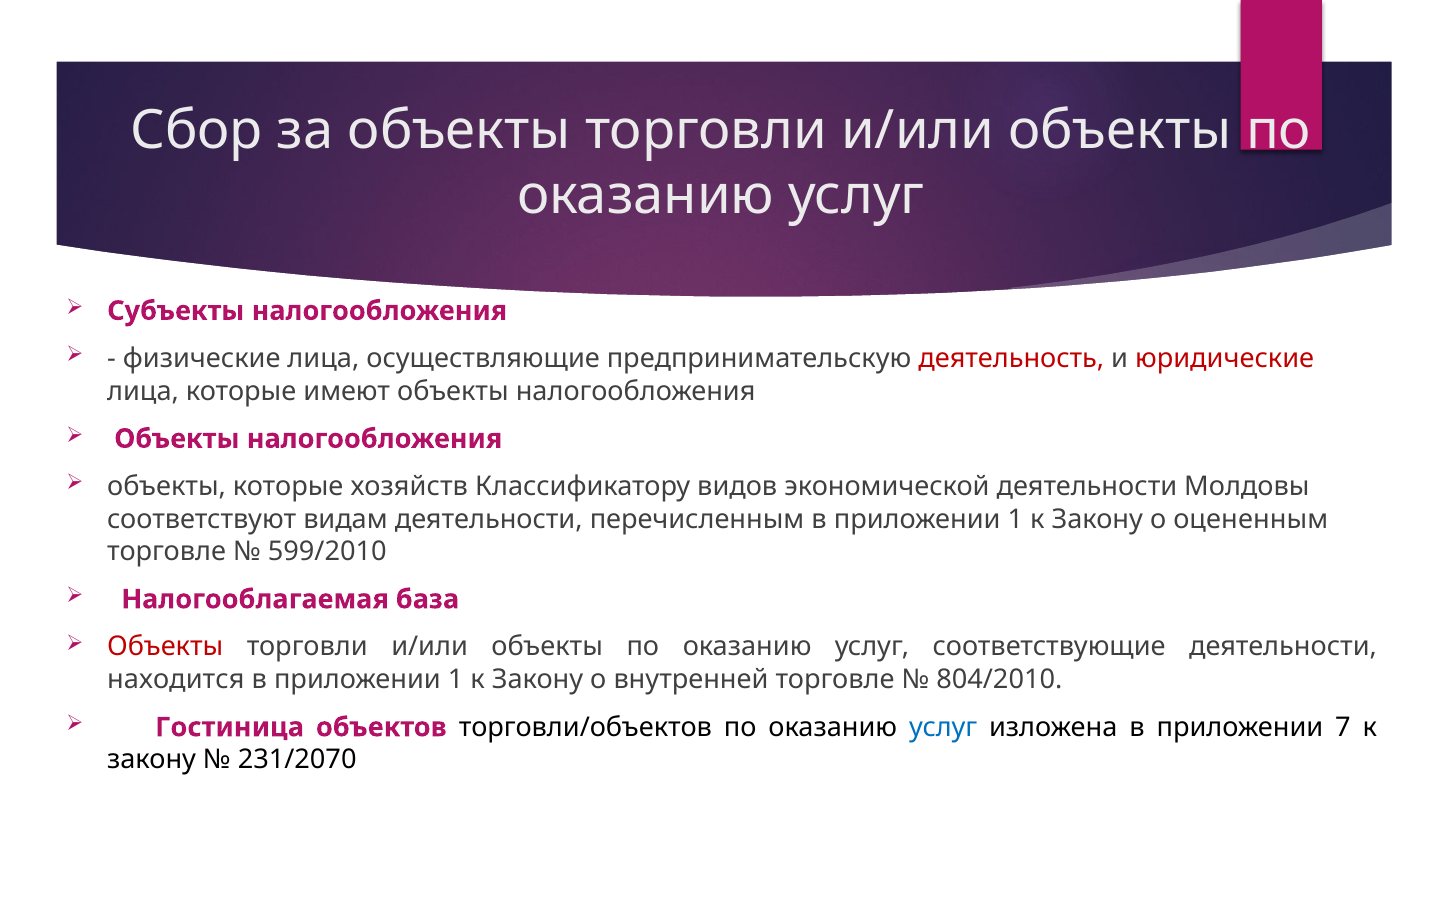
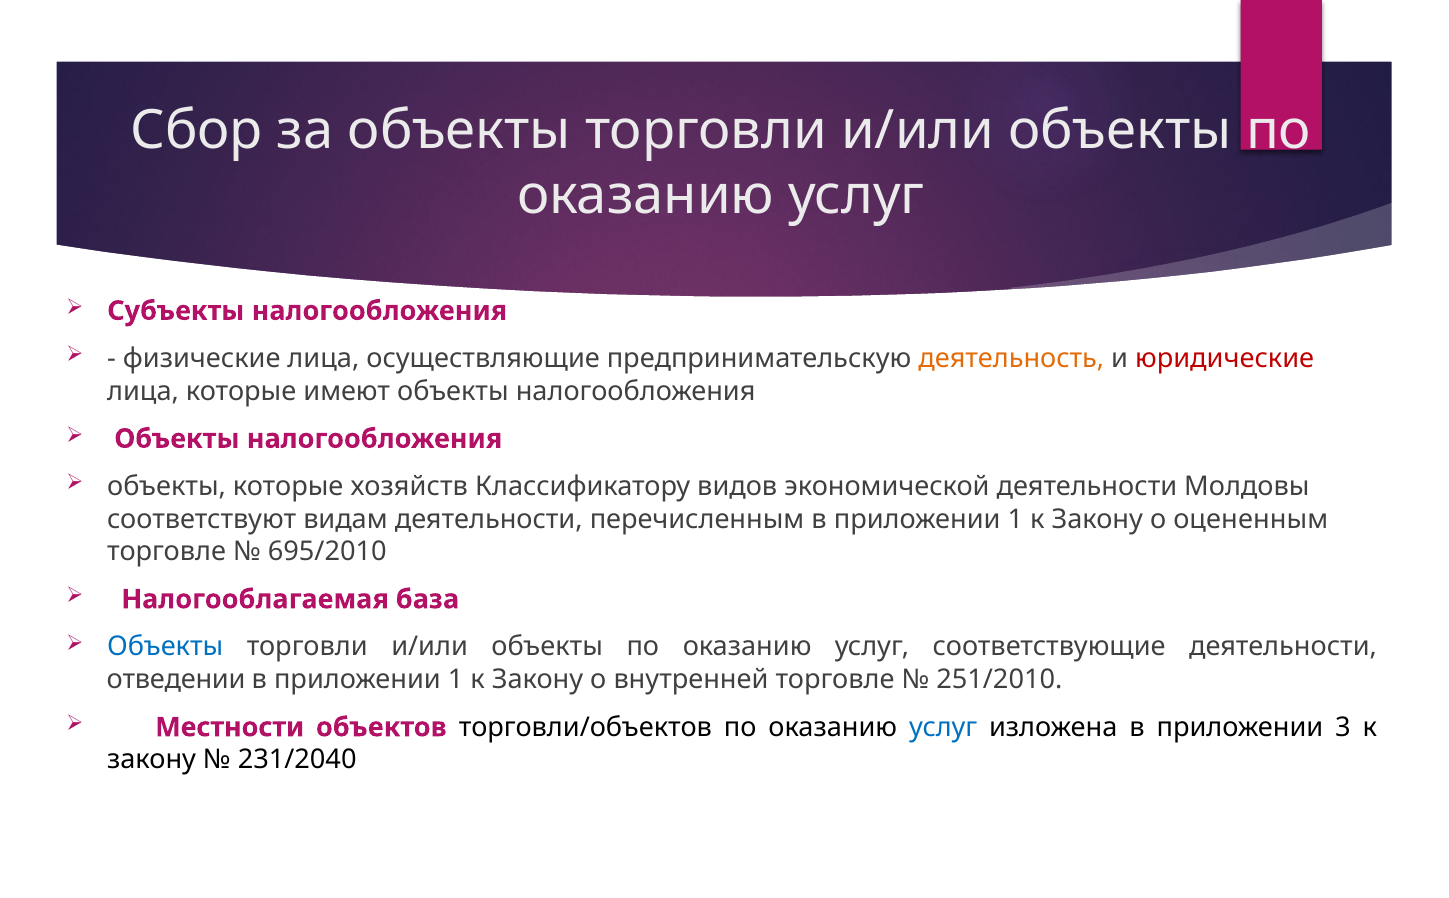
деятельность colour: red -> orange
599/2010: 599/2010 -> 695/2010
Объекты at (165, 647) colour: red -> blue
находится: находится -> отведении
804/2010: 804/2010 -> 251/2010
Гостиница: Гостиница -> Местности
7: 7 -> 3
231/2070: 231/2070 -> 231/2040
